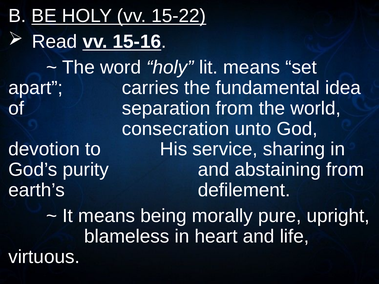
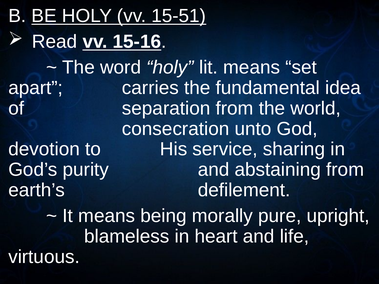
15-22: 15-22 -> 15-51
